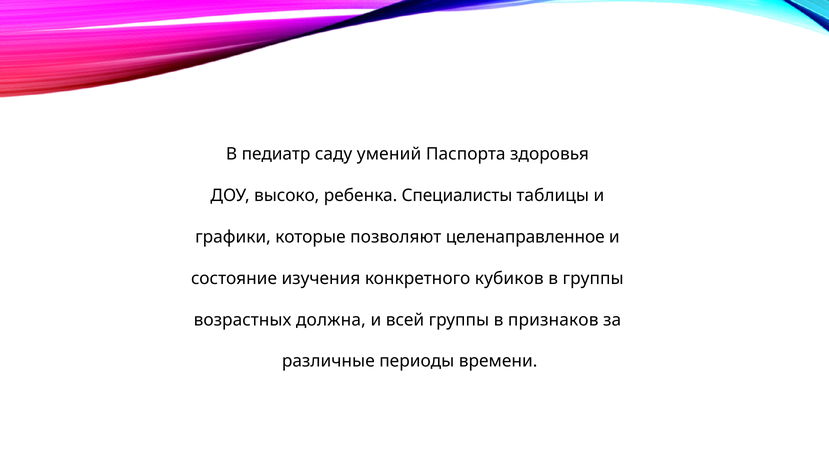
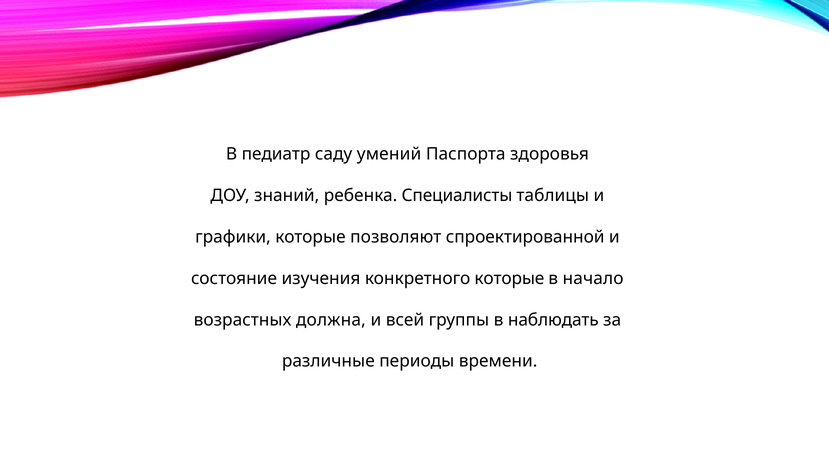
высоко: высоко -> знаний
целенаправленное: целенаправленное -> спроектированной
конкретного кубиков: кубиков -> которые
в группы: группы -> начало
признаков: признаков -> наблюдать
